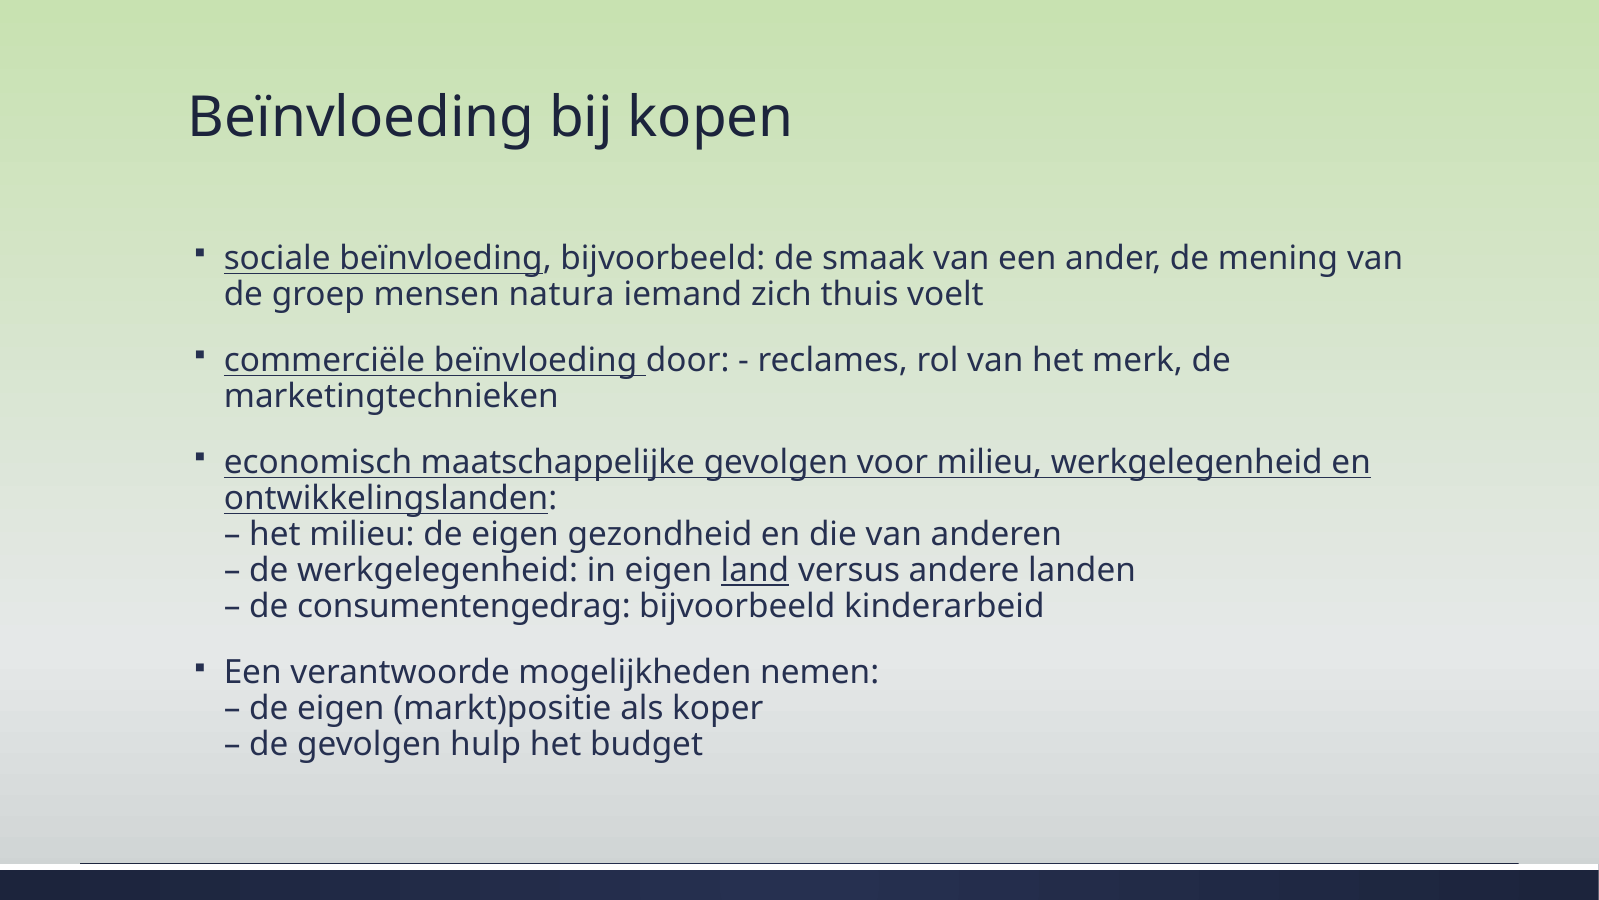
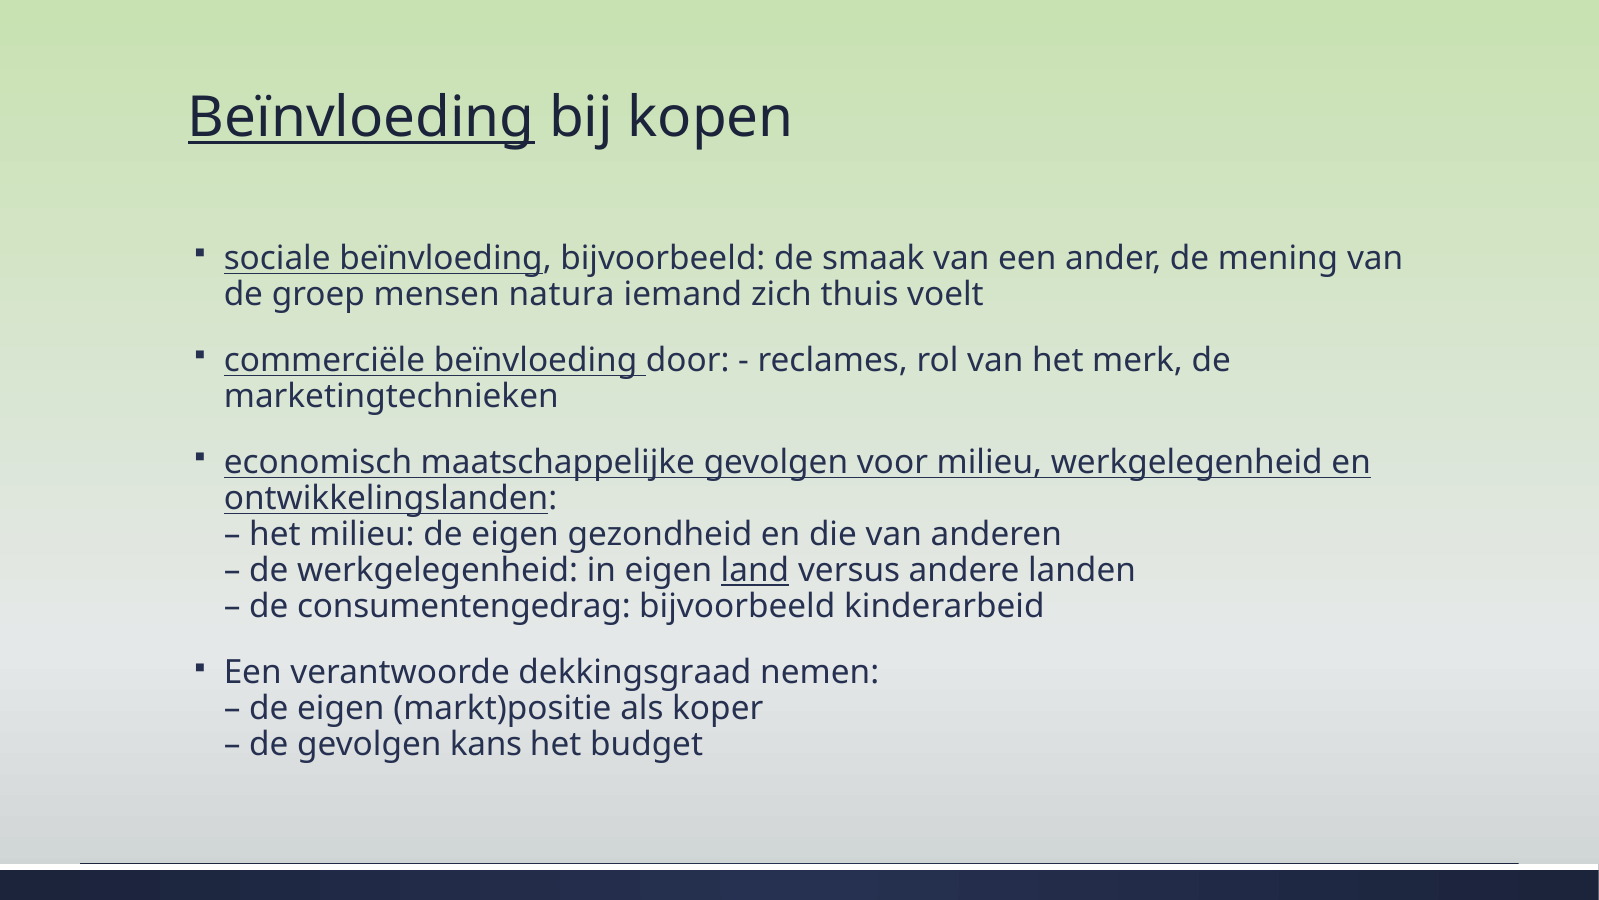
Beïnvloeding at (361, 118) underline: none -> present
mogelijkheden: mogelijkheden -> dekkingsgraad
hulp: hulp -> kans
